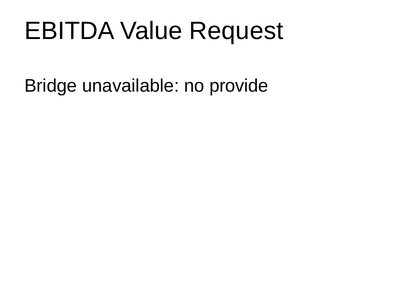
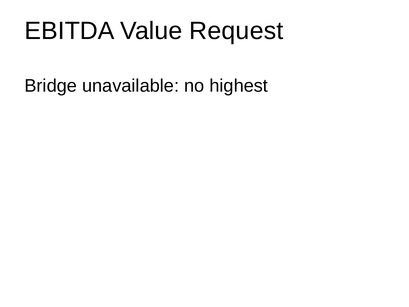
provide: provide -> highest
